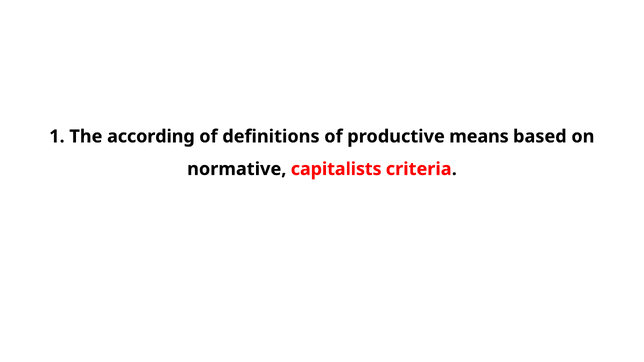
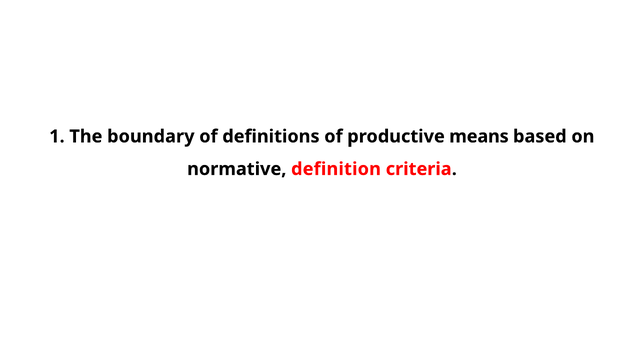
according: according -> boundary
capitalists: capitalists -> definition
